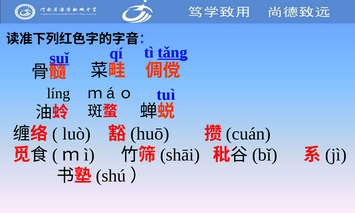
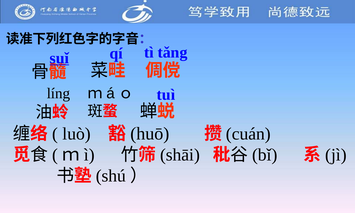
tǎng underline: present -> none
